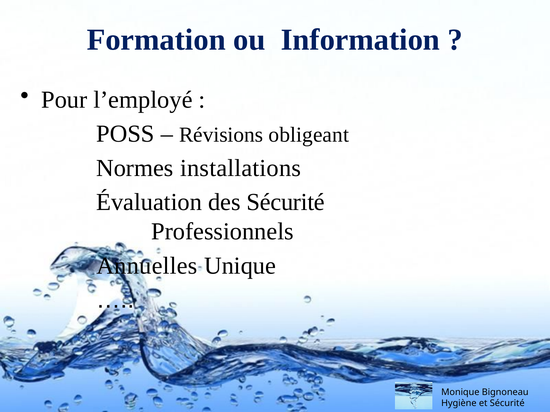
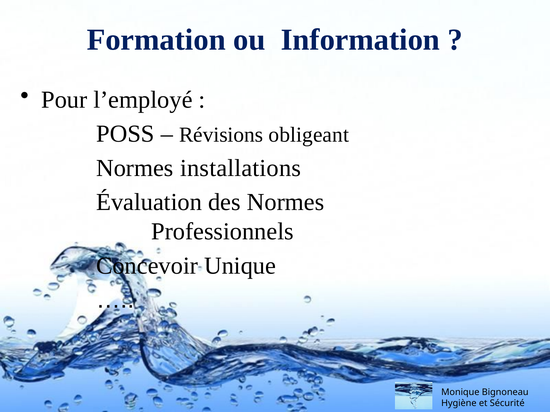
des Sécurité: Sécurité -> Normes
Annuelles: Annuelles -> Concevoir
